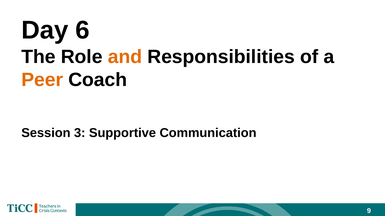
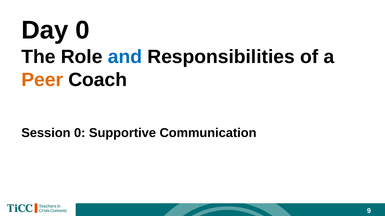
Day 6: 6 -> 0
and colour: orange -> blue
Session 3: 3 -> 0
